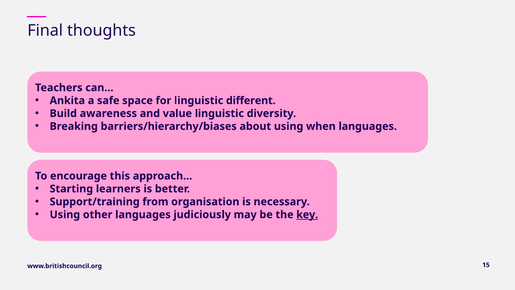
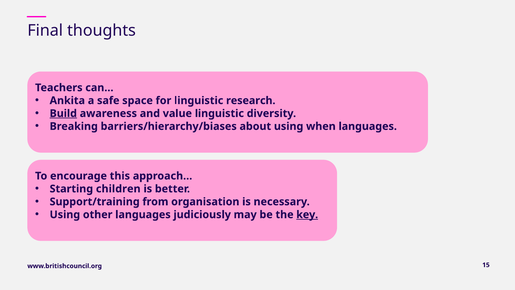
different: different -> research
Build underline: none -> present
learners: learners -> children
